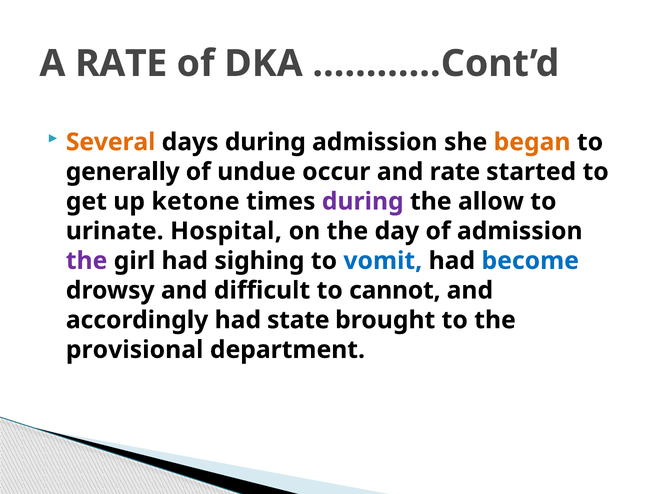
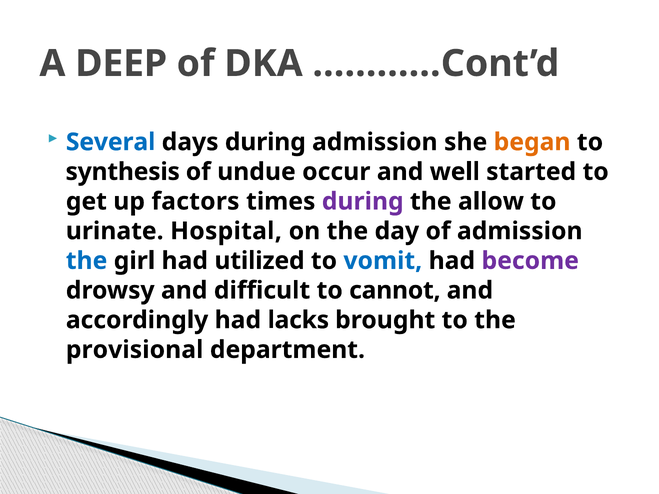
A RATE: RATE -> DEEP
Several colour: orange -> blue
generally: generally -> synthesis
and rate: rate -> well
ketone: ketone -> factors
the at (87, 261) colour: purple -> blue
sighing: sighing -> utilized
become colour: blue -> purple
state: state -> lacks
